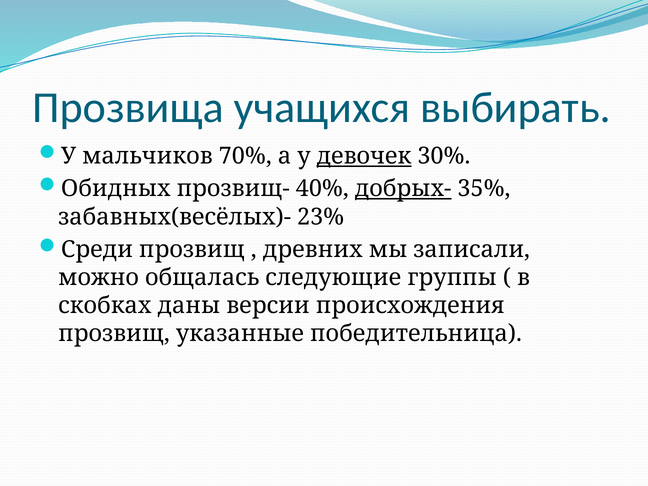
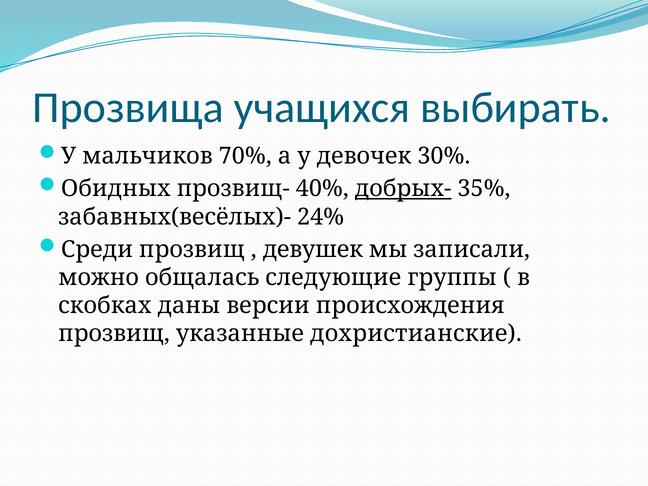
девочек underline: present -> none
23%: 23% -> 24%
древних: древних -> девушек
победительница: победительница -> дохристианские
